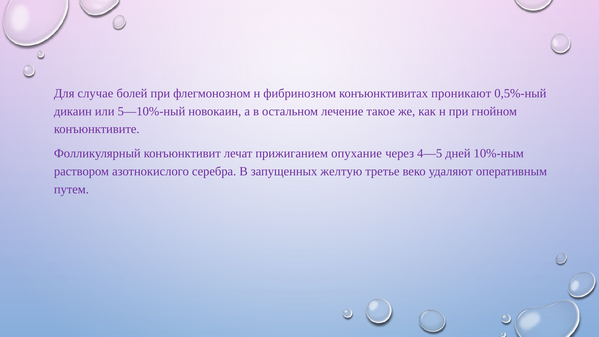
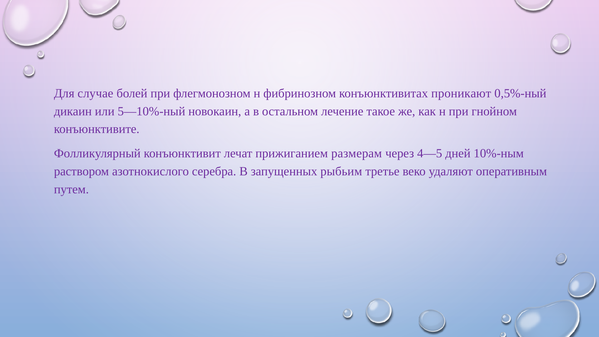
опухание: опухание -> размерам
желтую: желтую -> рыбьим
